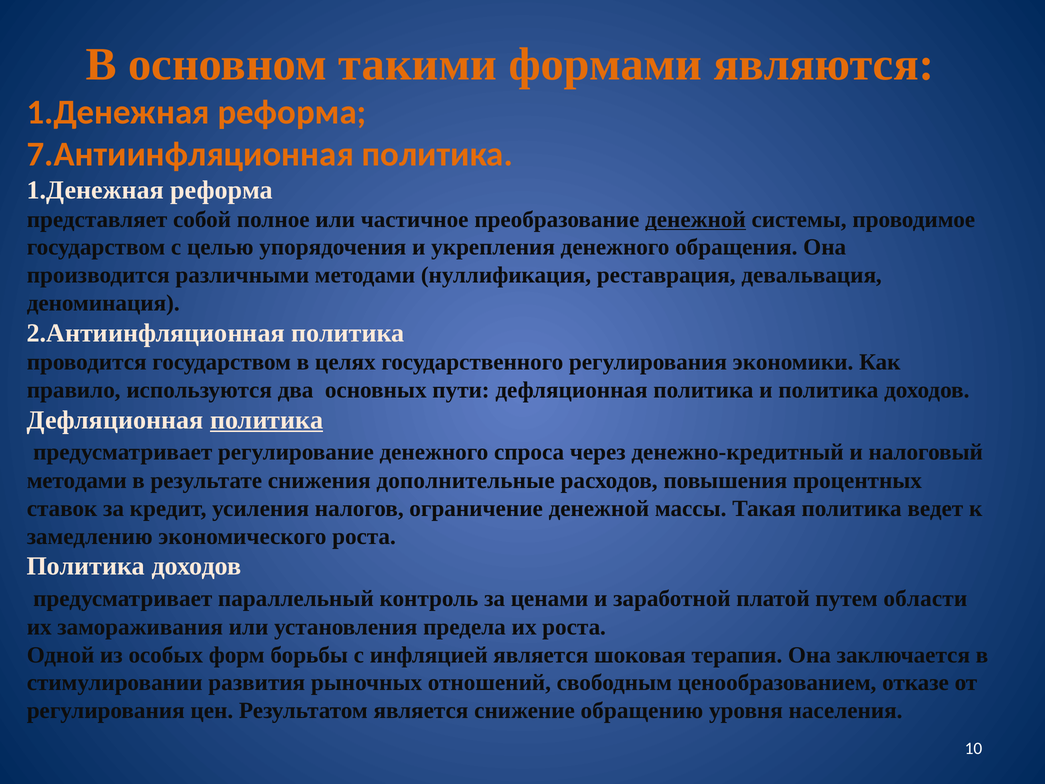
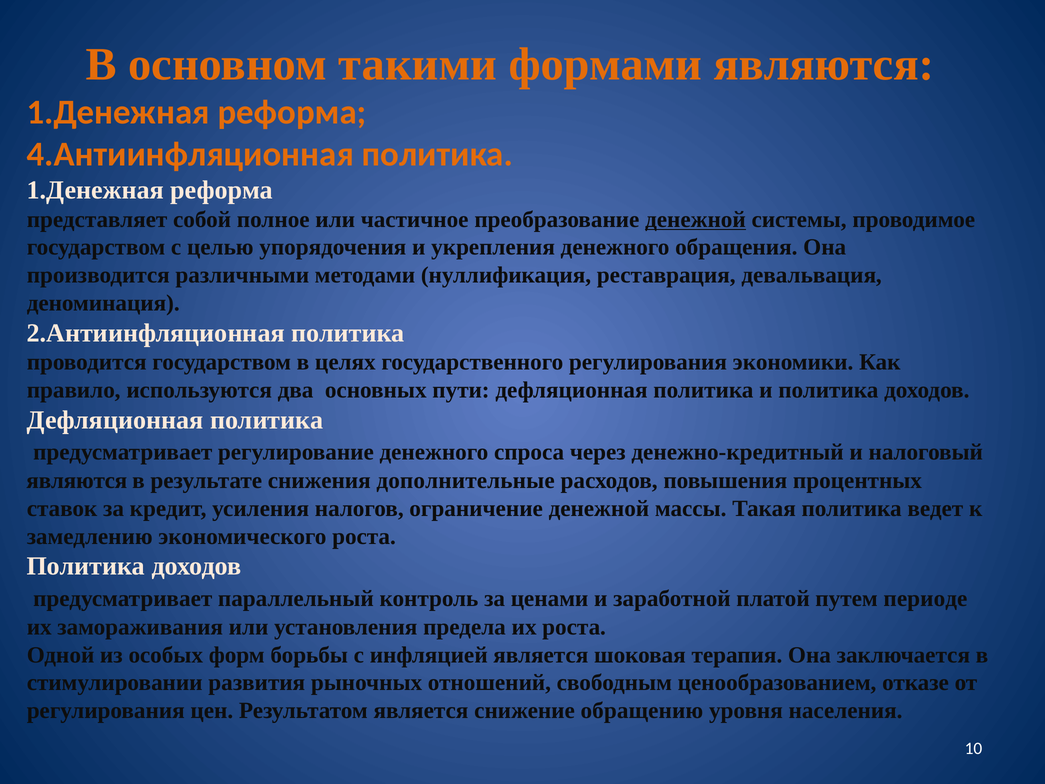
7.Антиинфляционная: 7.Антиинфляционная -> 4.Антиинфляционная
политика at (267, 420) underline: present -> none
методами at (77, 481): методами -> являются
области: области -> периоде
